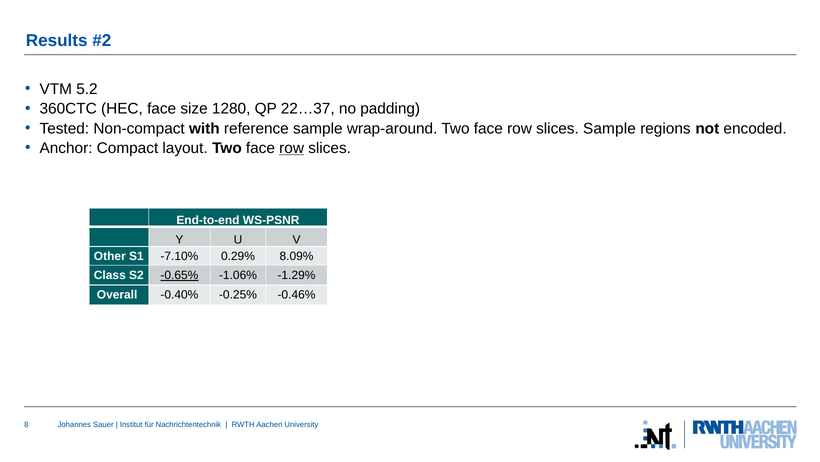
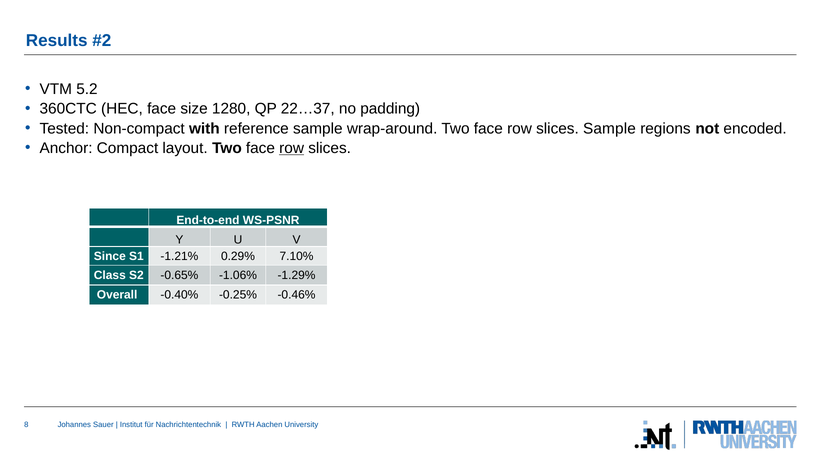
Other: Other -> Since
-7.10%: -7.10% -> -1.21%
8.09%: 8.09% -> 7.10%
-0.65% underline: present -> none
